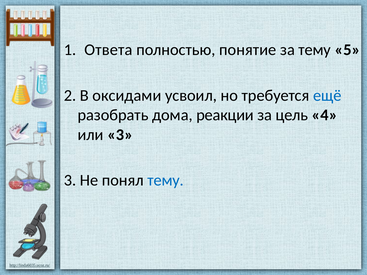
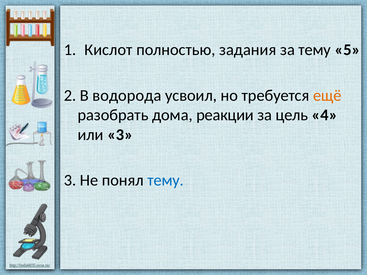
Ответа: Ответа -> Кислот
понятие: понятие -> задания
оксидами: оксидами -> водорода
ещё colour: blue -> orange
